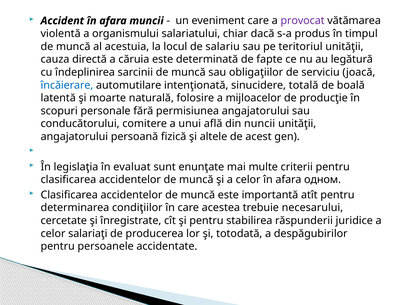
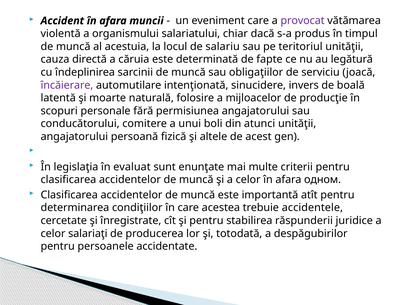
încăierare colour: blue -> purple
totală: totală -> invers
află: află -> boli
nuncii: nuncii -> atunci
necesarului: necesarului -> accidentele
